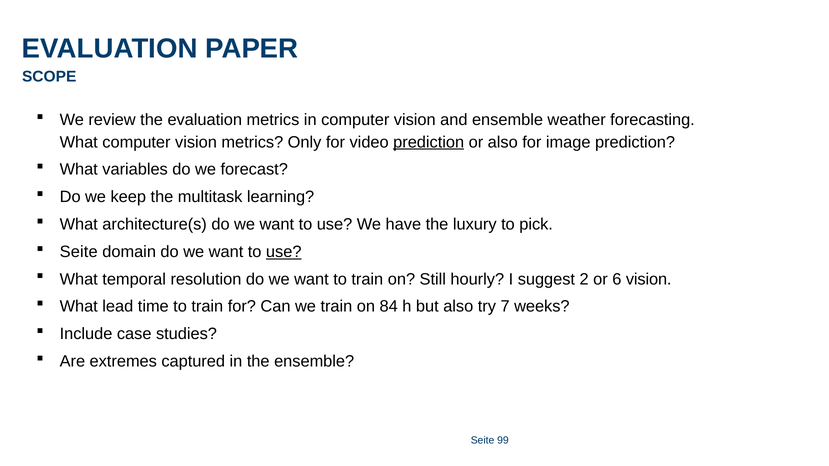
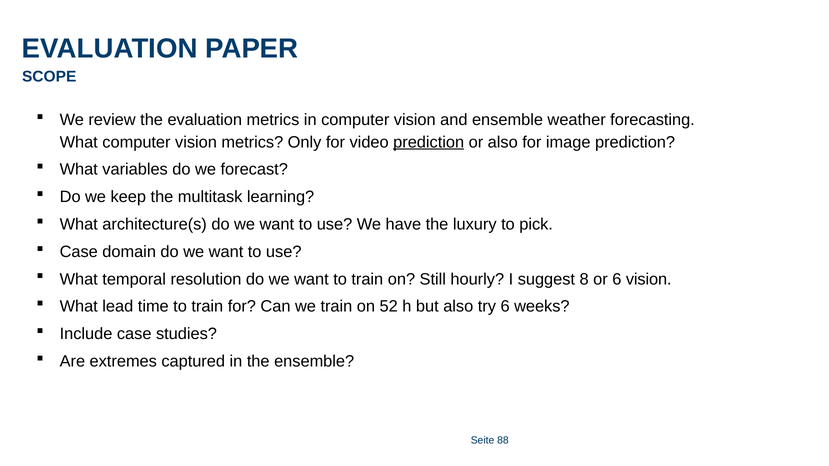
Seite at (79, 252): Seite -> Case
use at (284, 252) underline: present -> none
2: 2 -> 8
84: 84 -> 52
try 7: 7 -> 6
99: 99 -> 88
